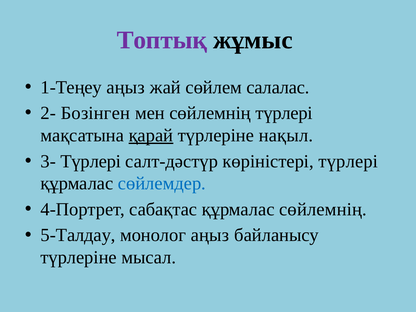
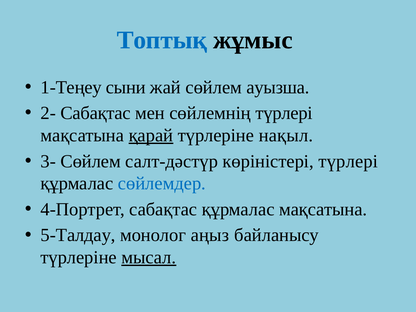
Топтық colour: purple -> blue
1-Теңеу аңыз: аңыз -> сыни
салалас: салалас -> ауызша
2- Бозінген: Бозінген -> Сабақтас
3- Түрлері: Түрлері -> Сөйлем
құрмалас сөйлемнің: сөйлемнің -> мақсатына
мысал underline: none -> present
